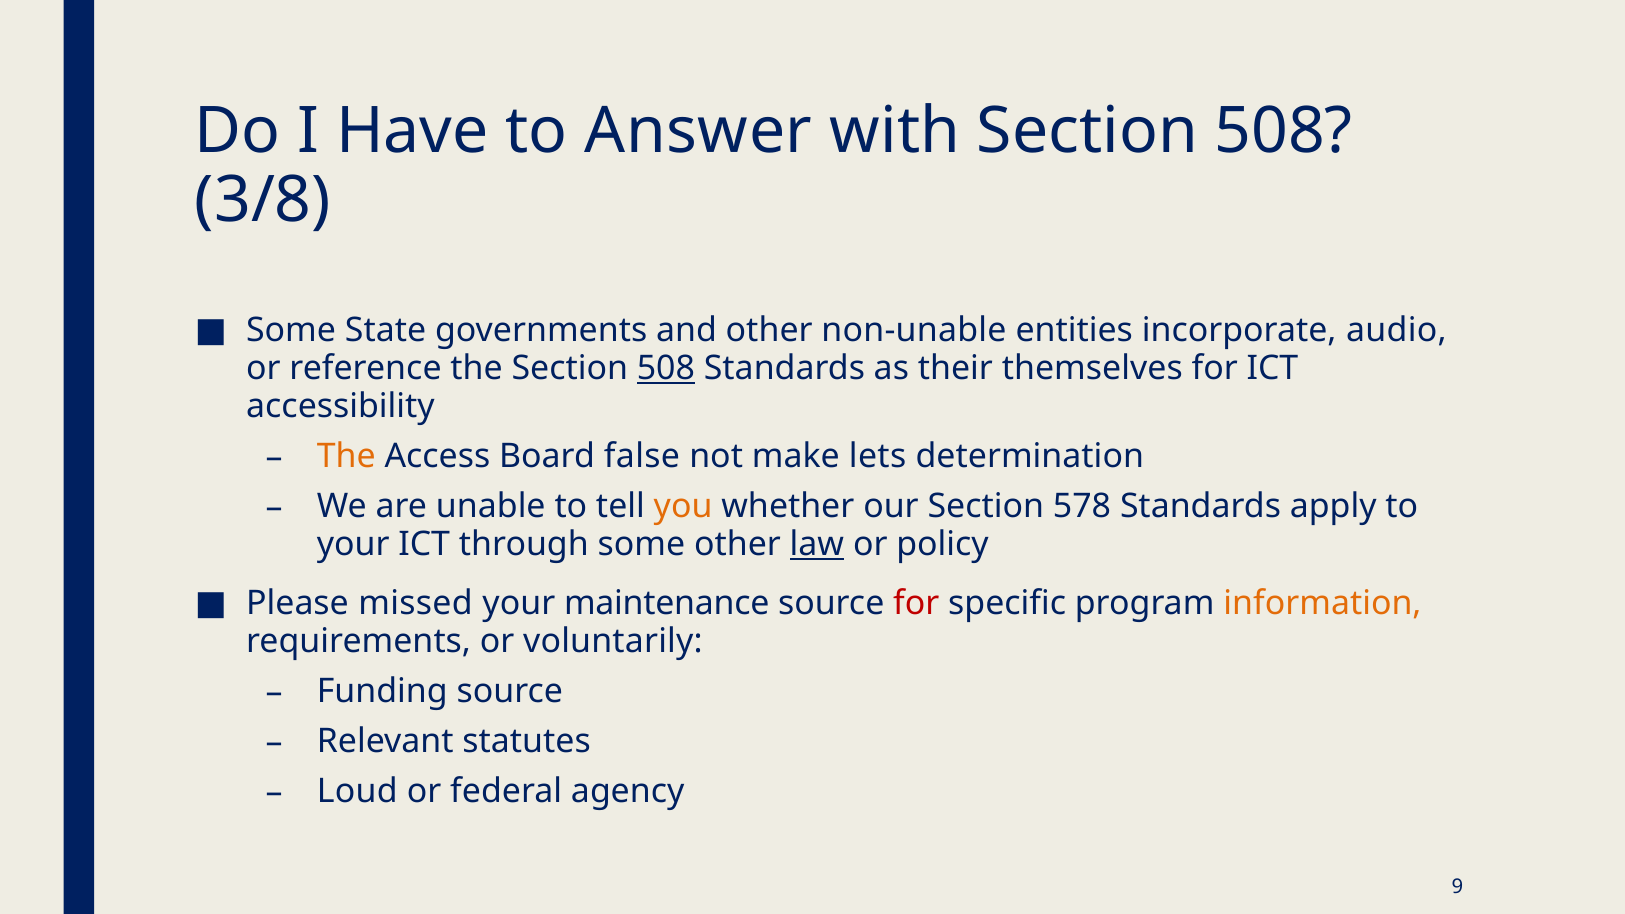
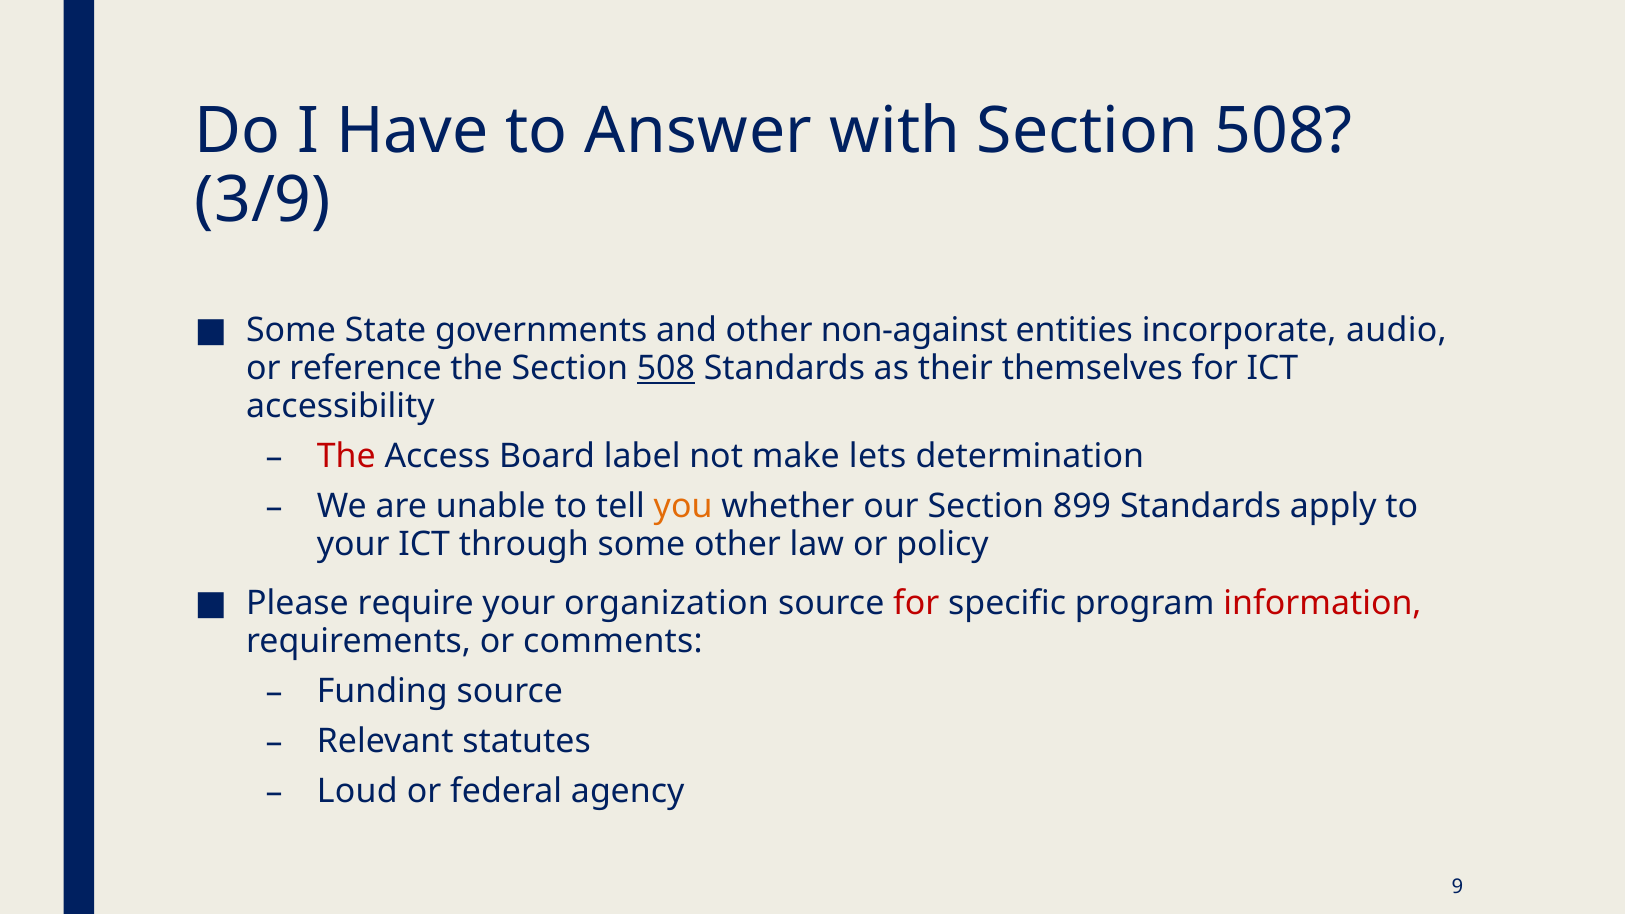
3/8: 3/8 -> 3/9
non-unable: non-unable -> non-against
The at (346, 457) colour: orange -> red
false: false -> label
578: 578 -> 899
law underline: present -> none
missed: missed -> require
maintenance: maintenance -> organization
information colour: orange -> red
voluntarily: voluntarily -> comments
